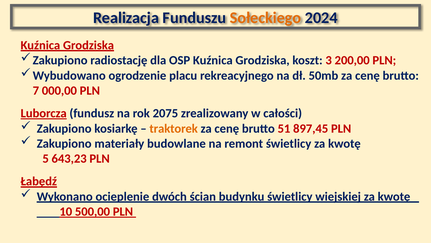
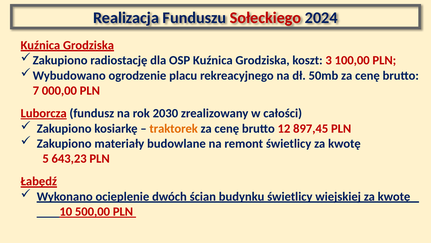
Sołeckiego colour: orange -> red
200,00: 200,00 -> 100,00
2075: 2075 -> 2030
51: 51 -> 12
